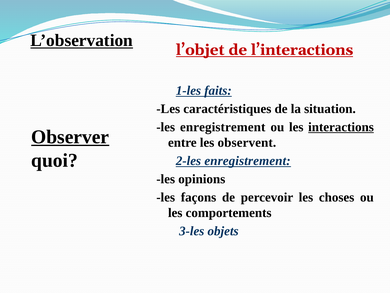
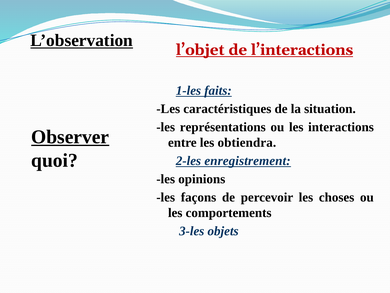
les enregistrement: enregistrement -> représentations
interactions underline: present -> none
observent: observent -> obtiendra
